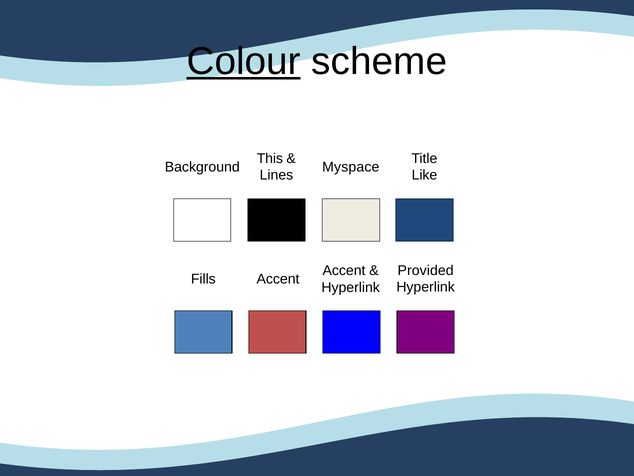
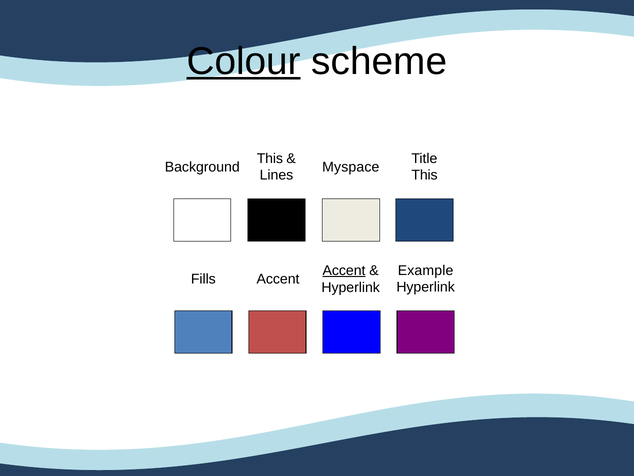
Like at (424, 175): Like -> This
Provided: Provided -> Example
Accent at (344, 270) underline: none -> present
